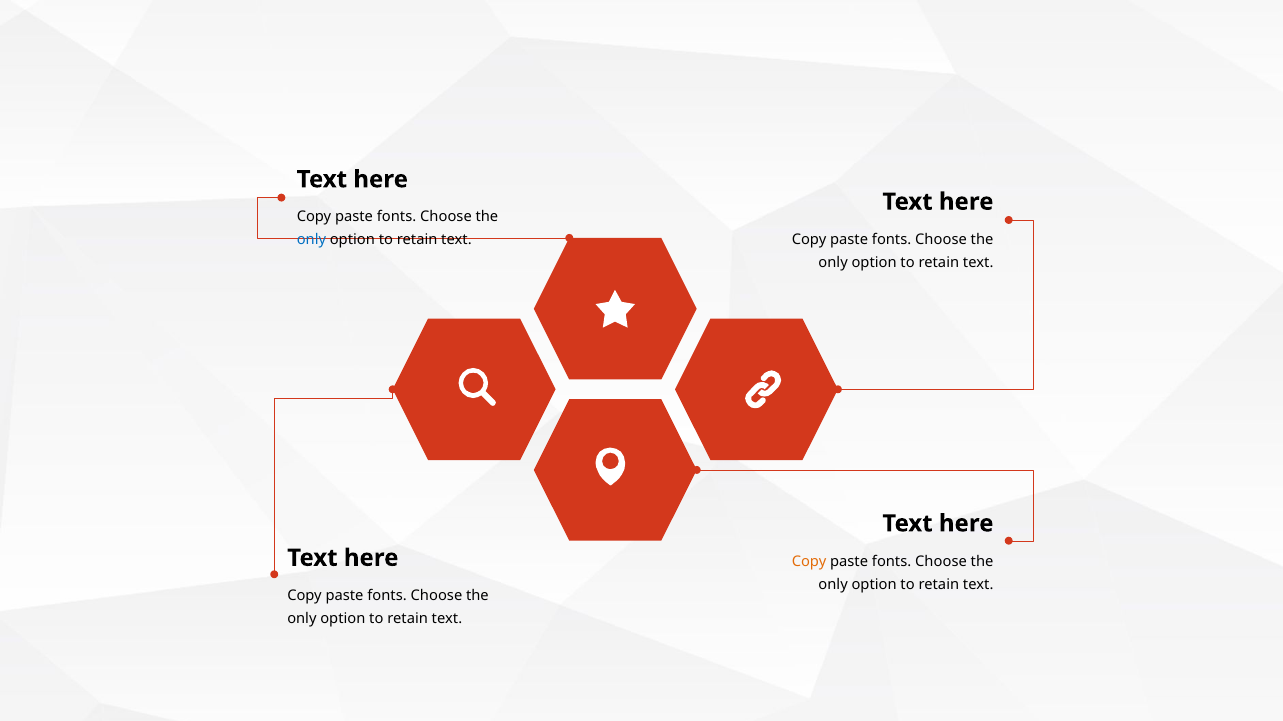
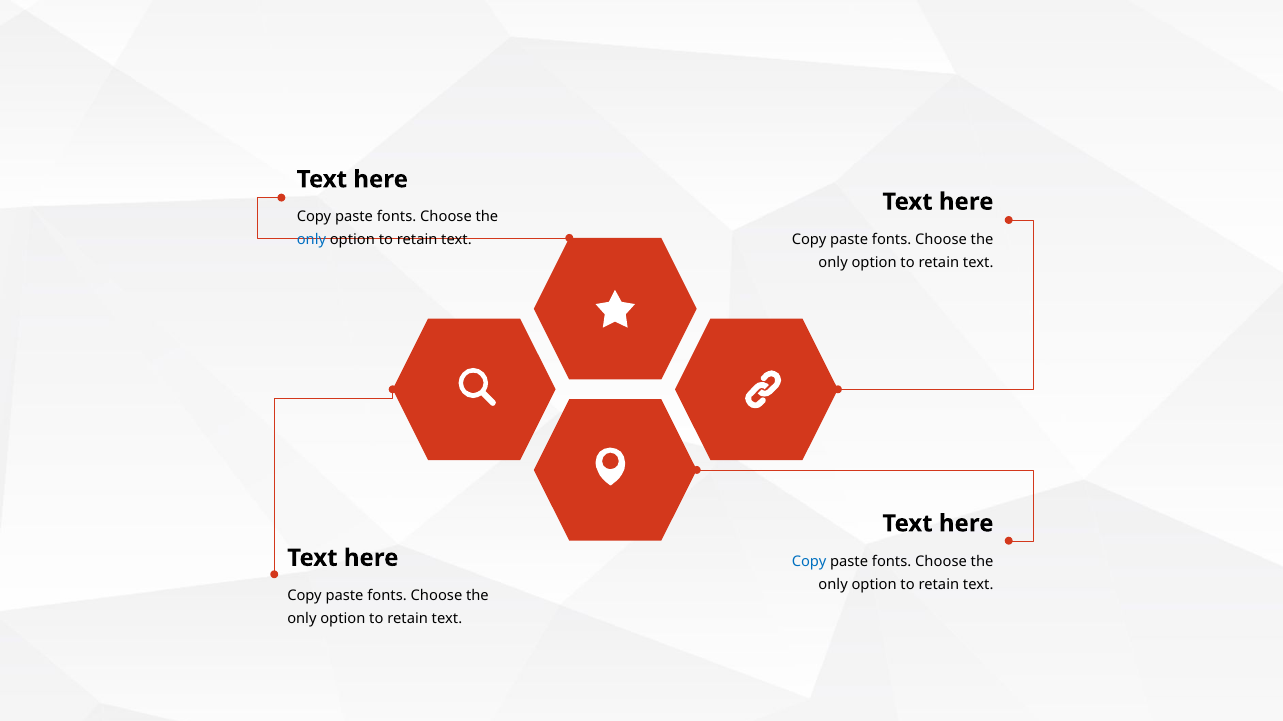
Copy at (809, 562) colour: orange -> blue
